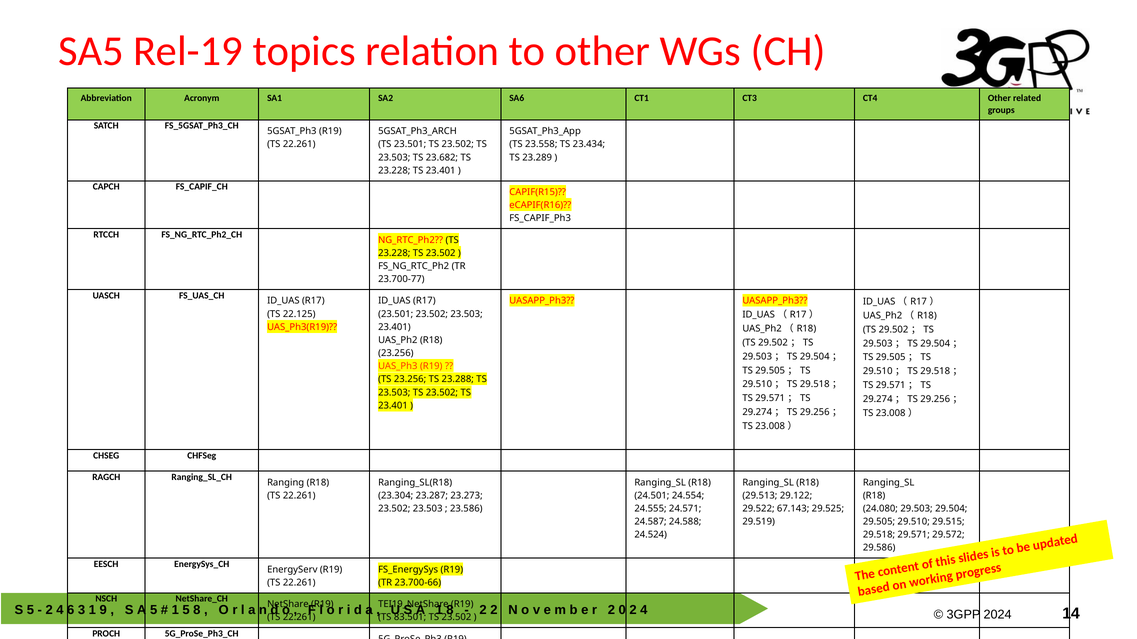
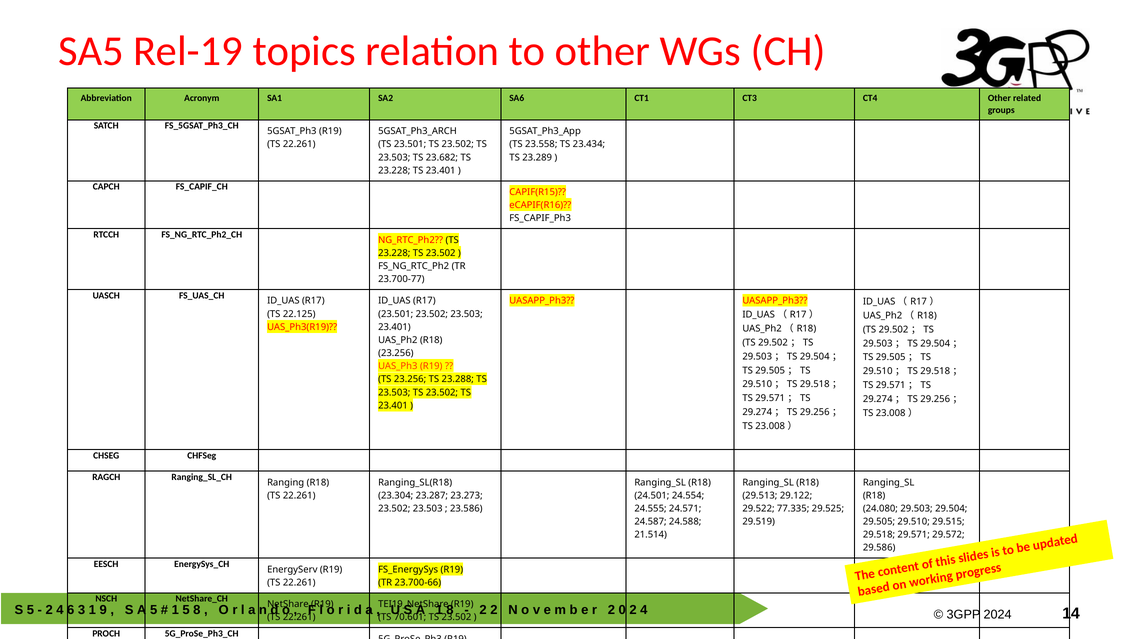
67.143: 67.143 -> 77.335
24.524: 24.524 -> 21.514
83.501: 83.501 -> 70.601
